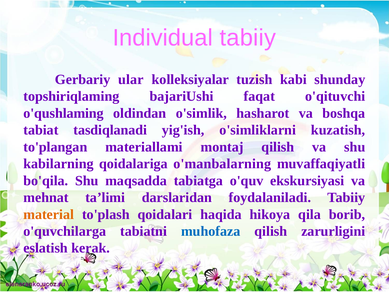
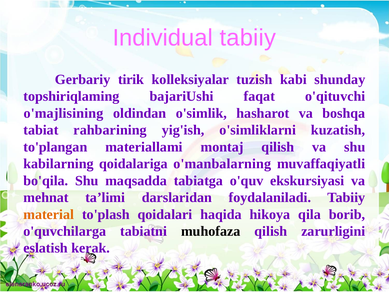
ular: ular -> tirik
o'qushlaming: o'qushlaming -> o'majlisining
tasdiqlanadi: tasdiqlanadi -> rahbarining
muhofaza colour: blue -> black
